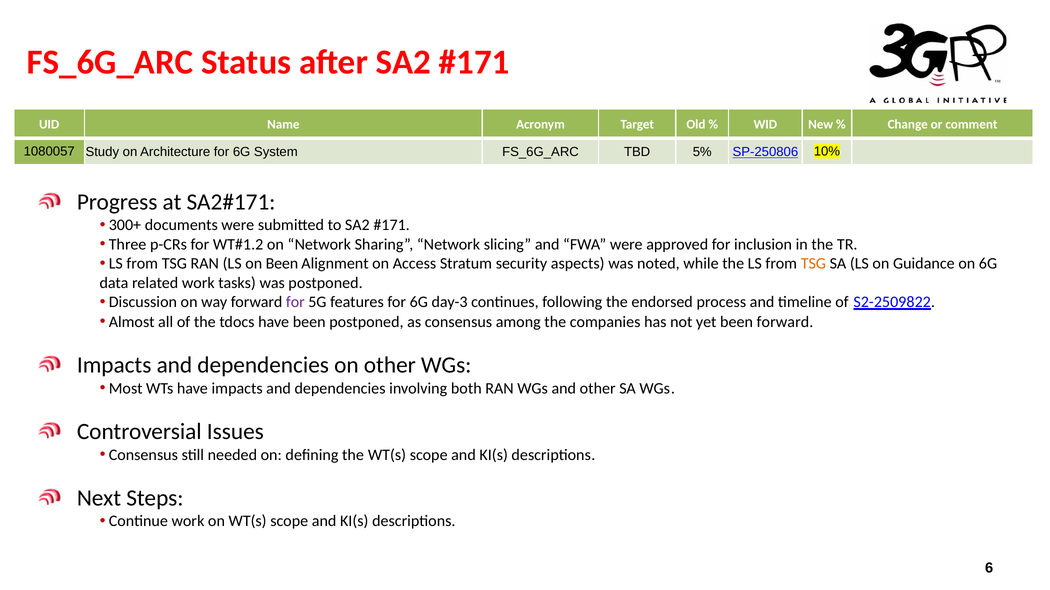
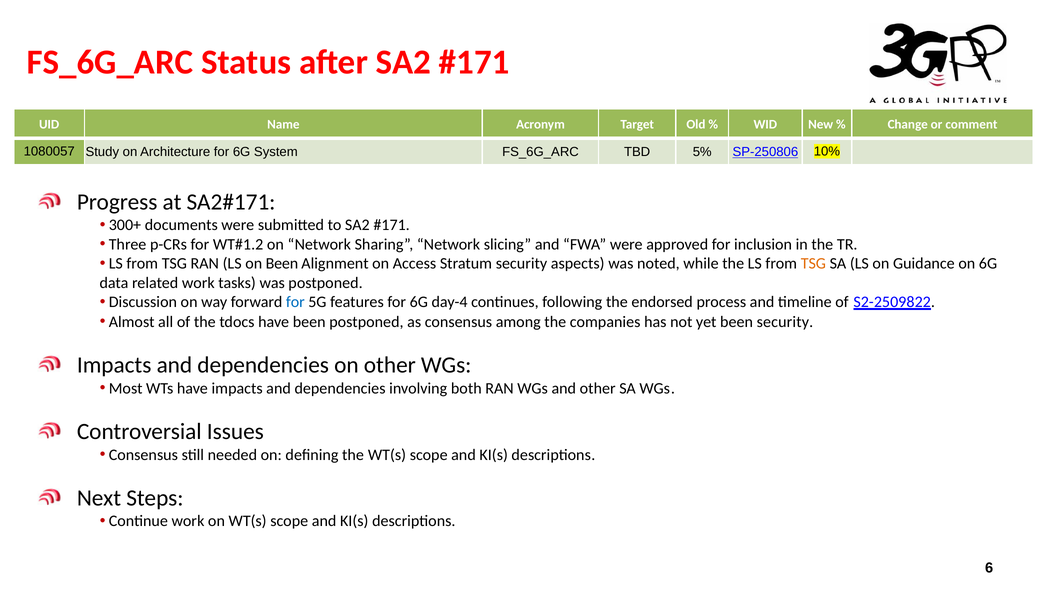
for at (295, 302) colour: purple -> blue
day-3: day-3 -> day-4
been forward: forward -> security
